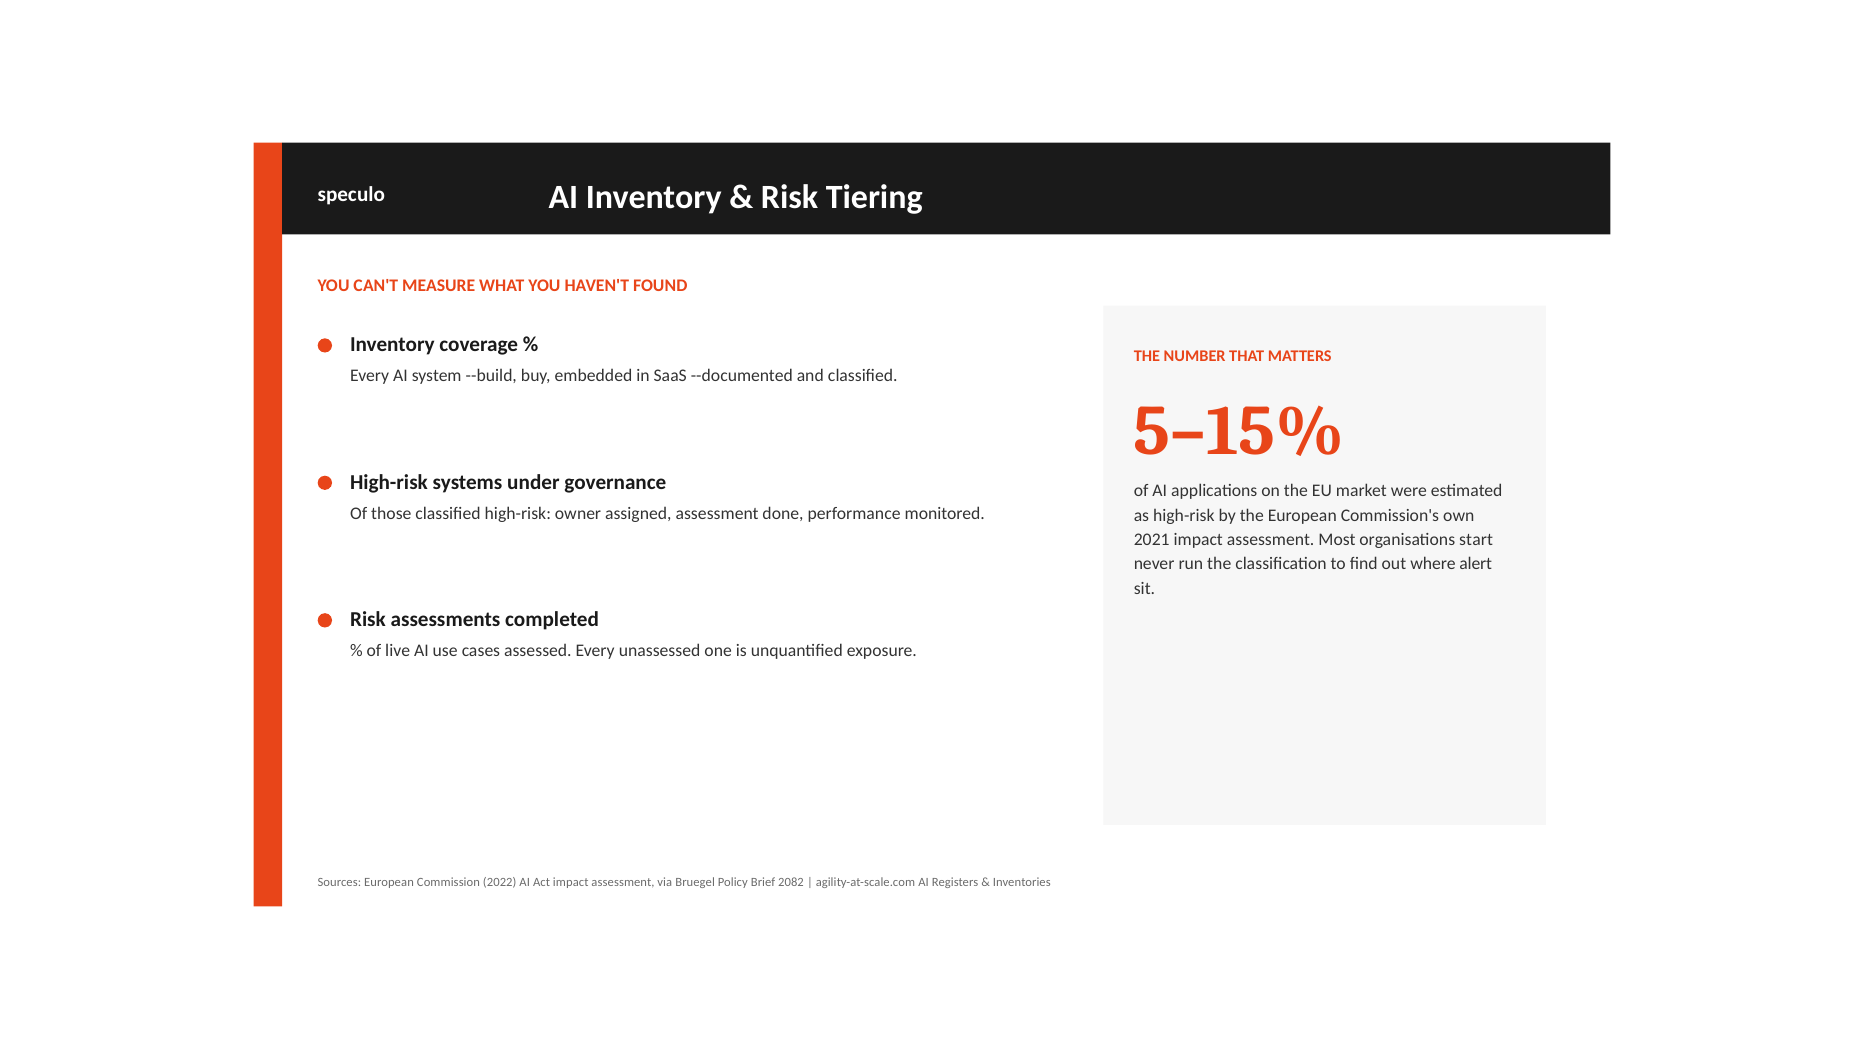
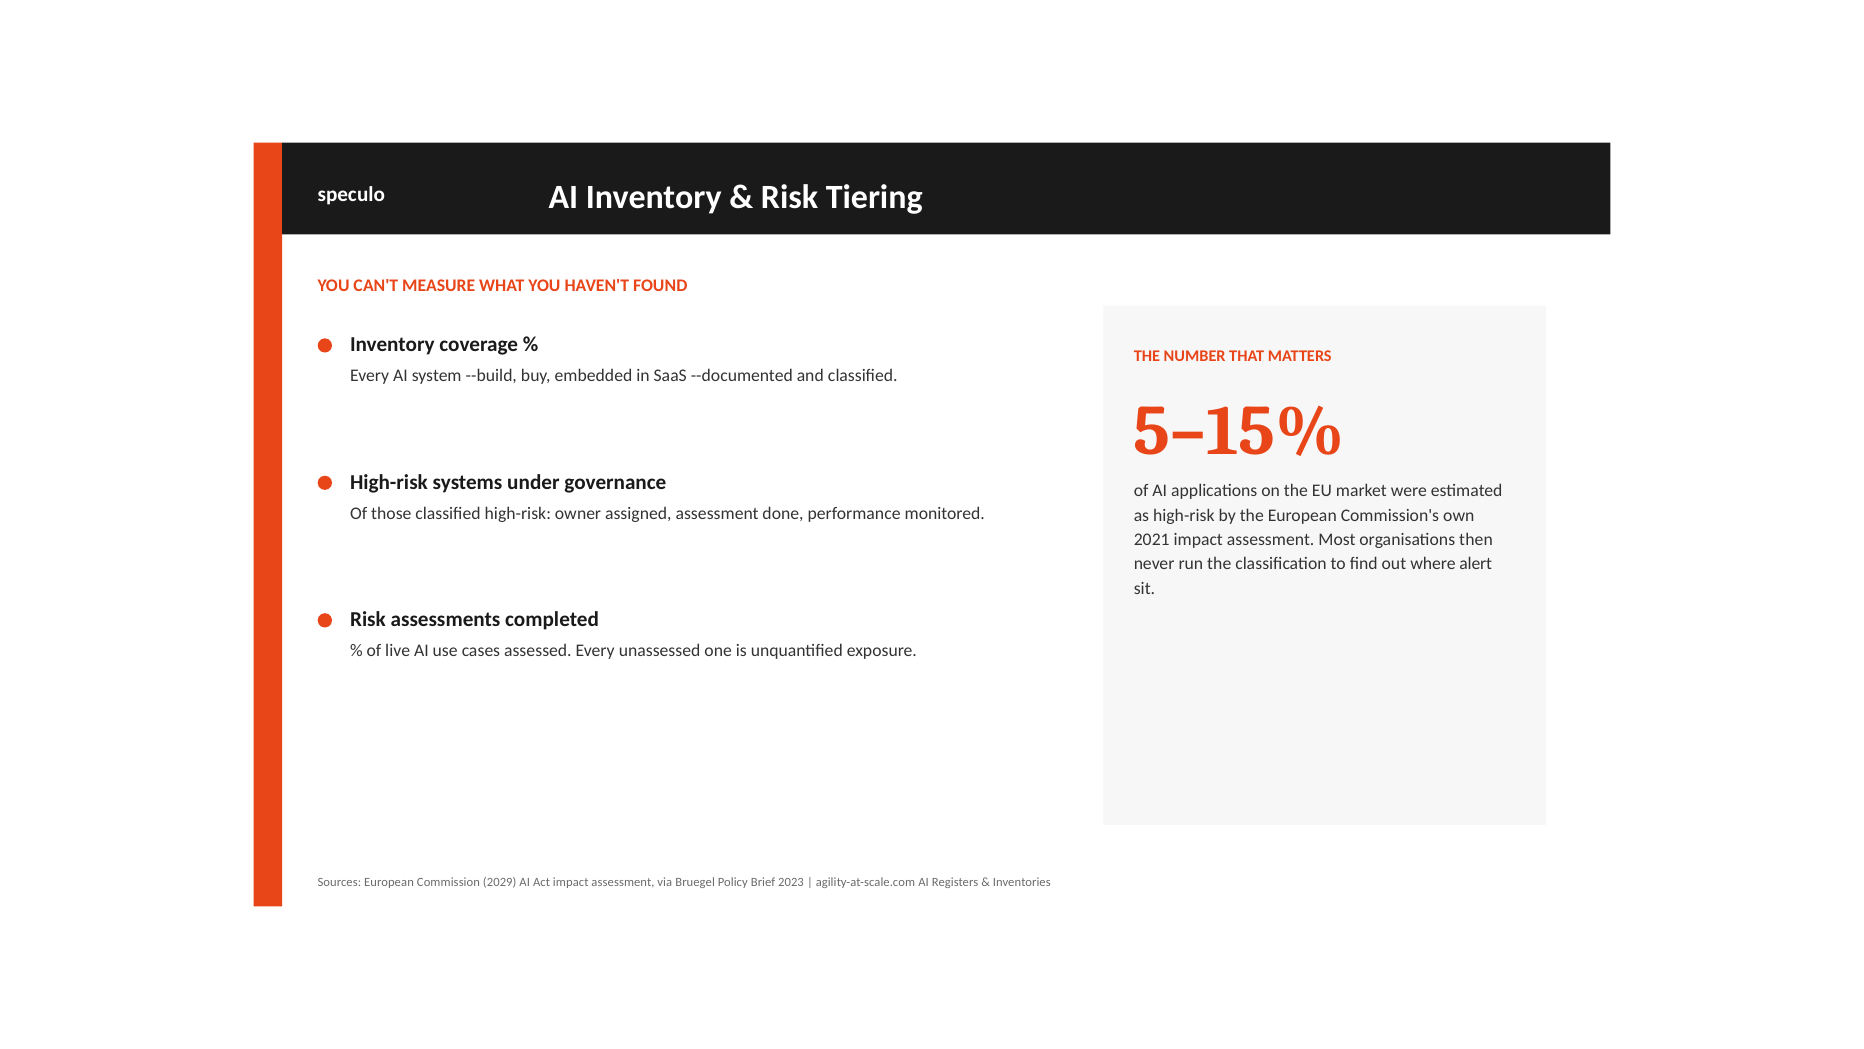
start: start -> then
2022: 2022 -> 2029
2082: 2082 -> 2023
